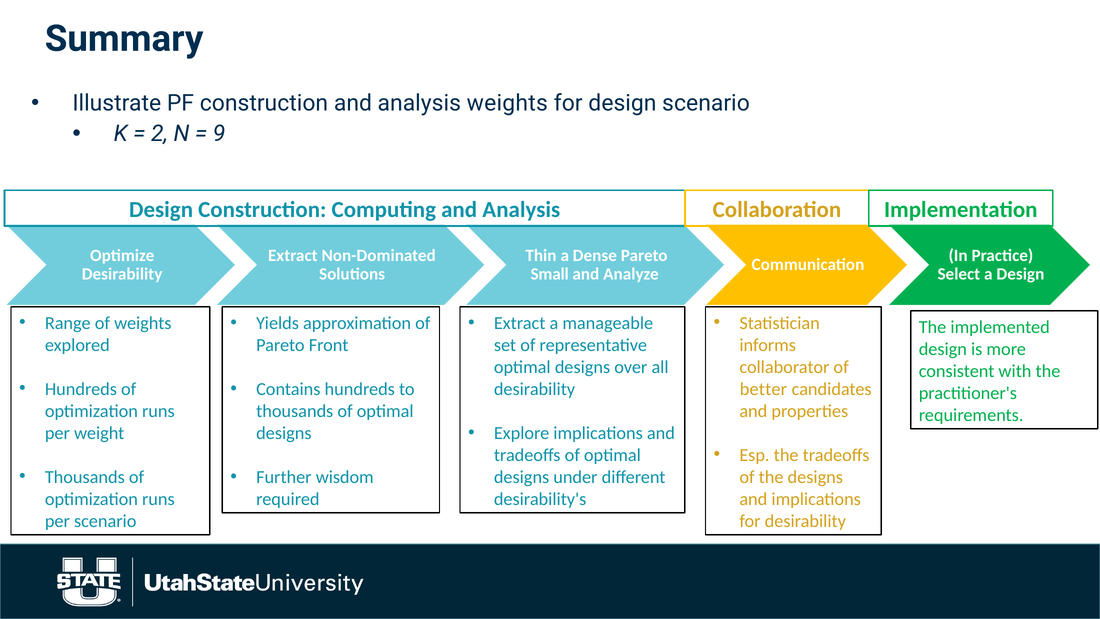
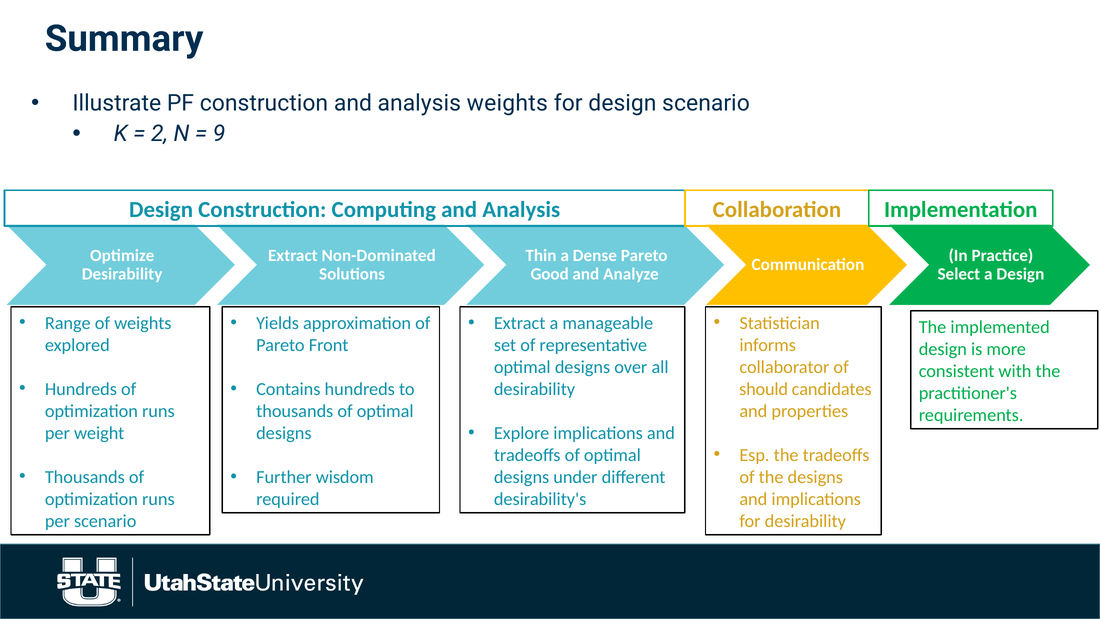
Small: Small -> Good
better: better -> should
